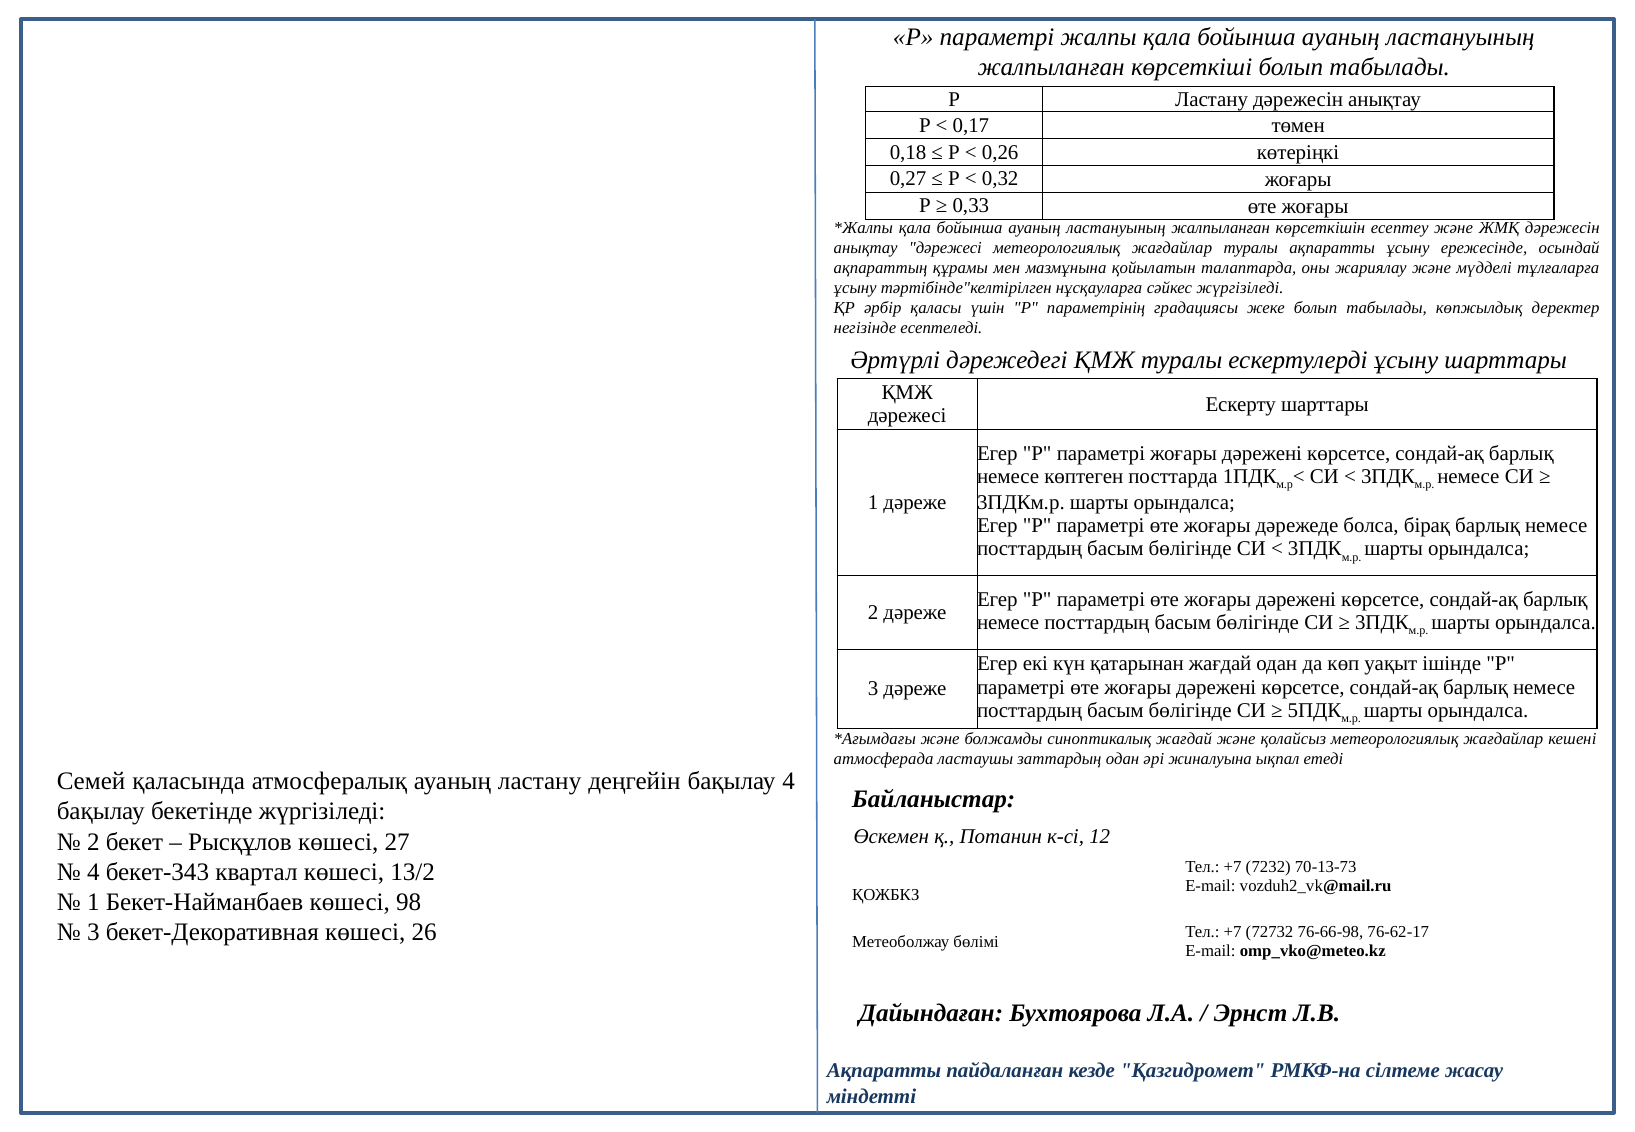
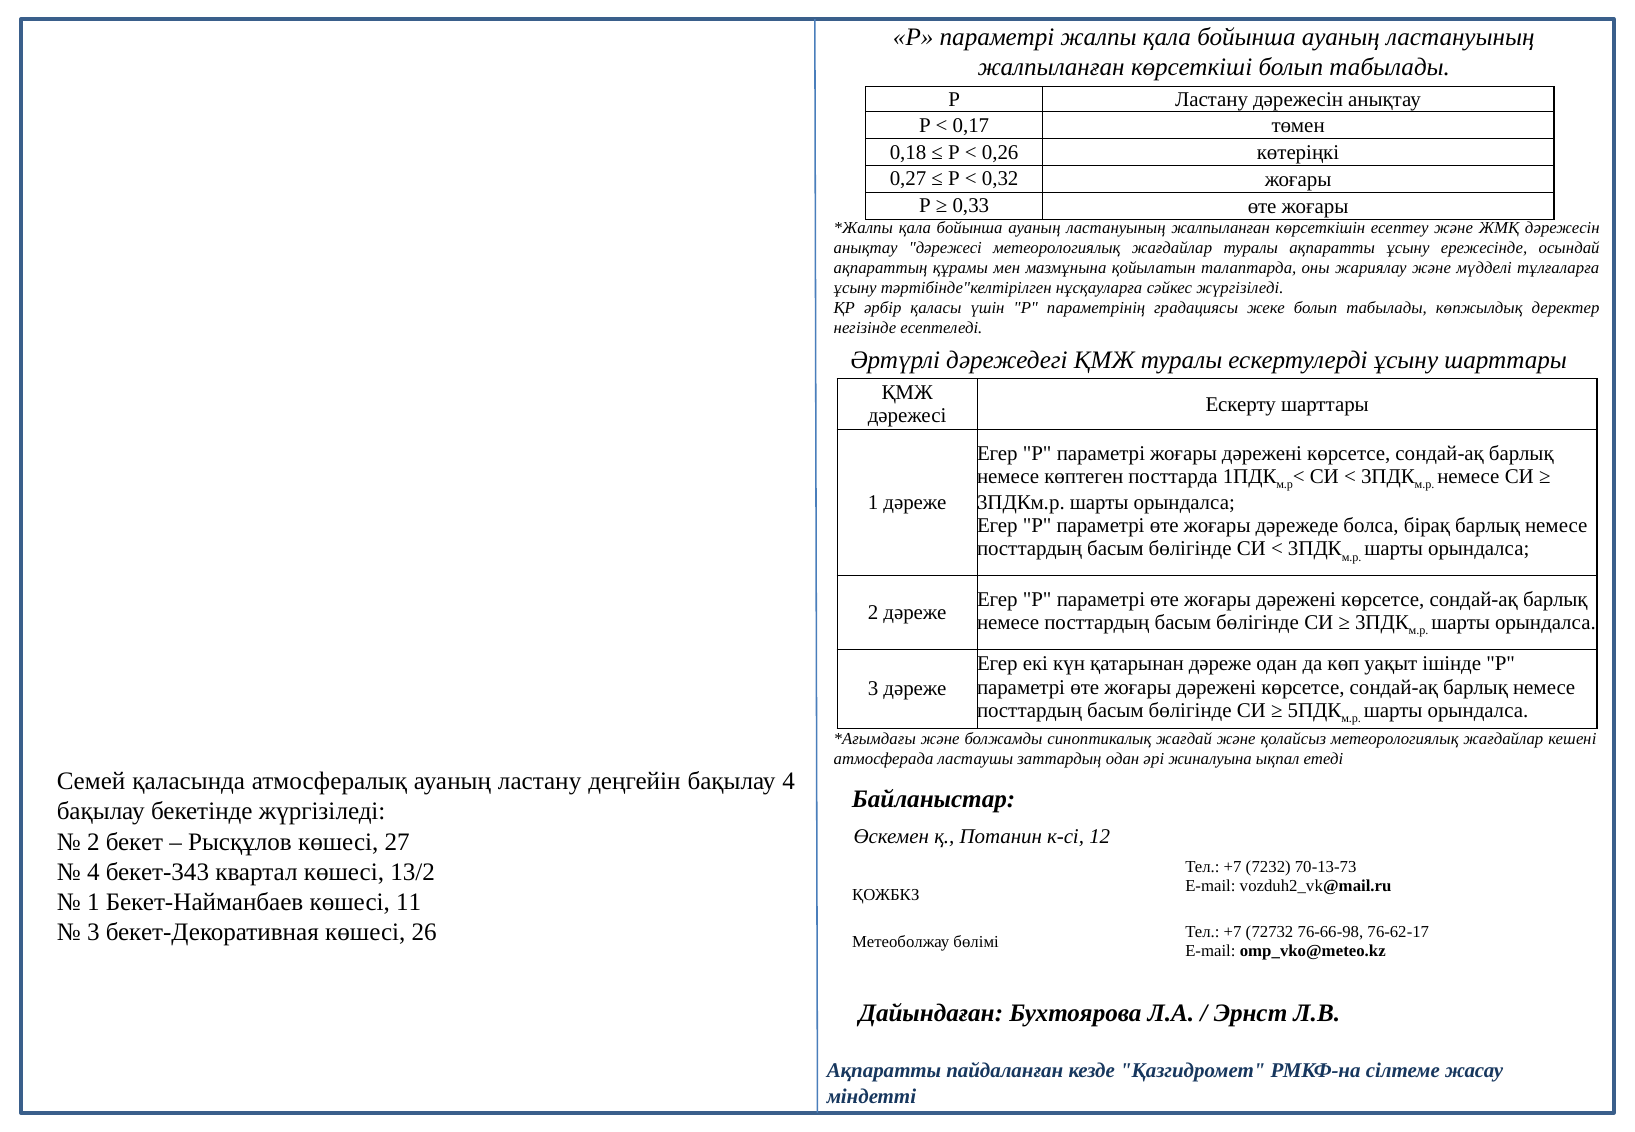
қатарынан жағдай: жағдай -> дәреже
98: 98 -> 11
